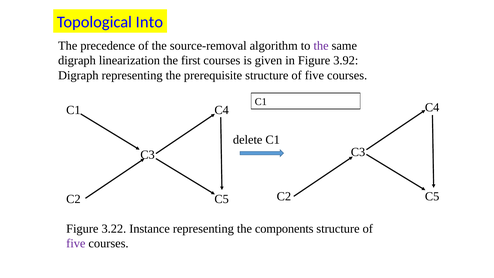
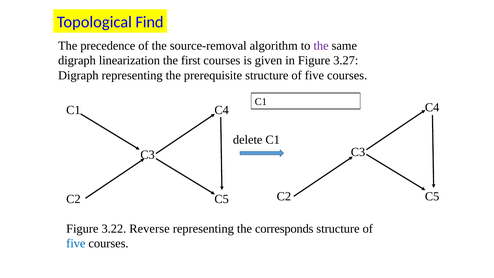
Into: Into -> Find
3.92: 3.92 -> 3.27
Instance: Instance -> Reverse
components: components -> corresponds
five at (76, 243) colour: purple -> blue
